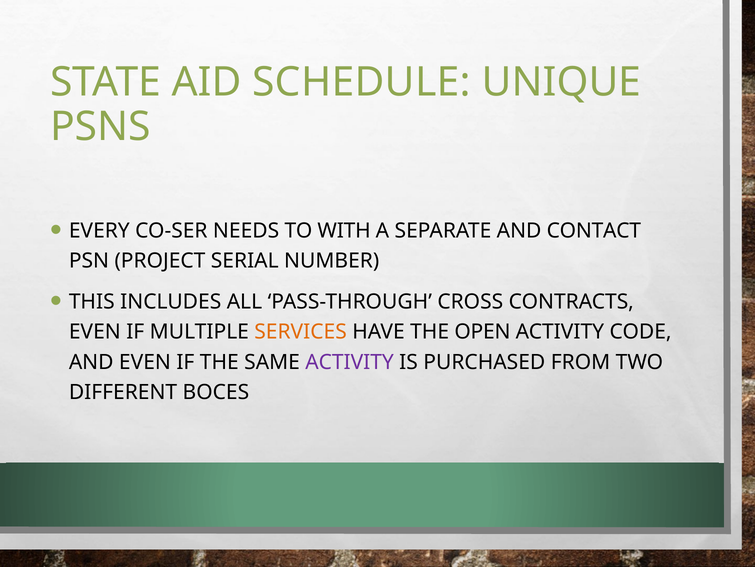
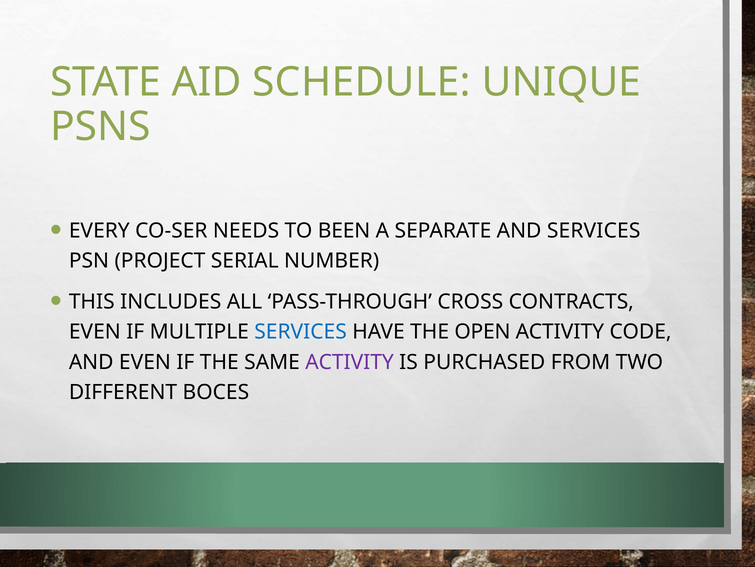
WITH: WITH -> BEEN
AND CONTACT: CONTACT -> SERVICES
SERVICES at (301, 331) colour: orange -> blue
